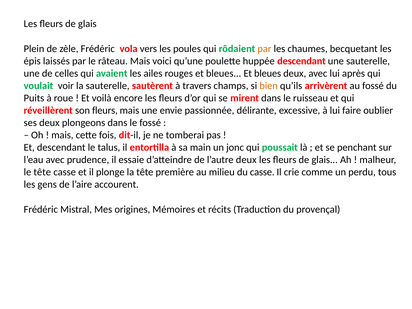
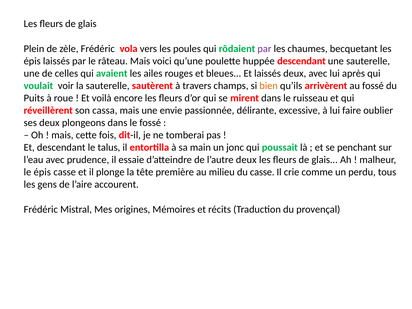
par at (264, 49) colour: orange -> purple
bleues Et bleues: bleues -> laissés
son fleurs: fleurs -> cassa
le tête: tête -> épis
